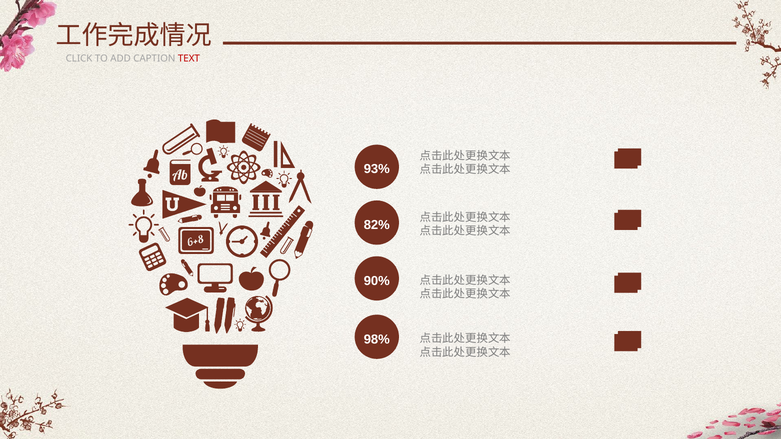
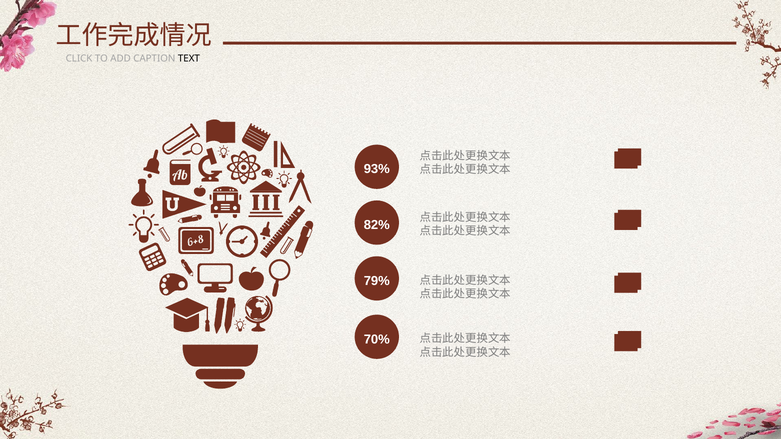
TEXT colour: red -> black
90%: 90% -> 79%
98%: 98% -> 70%
